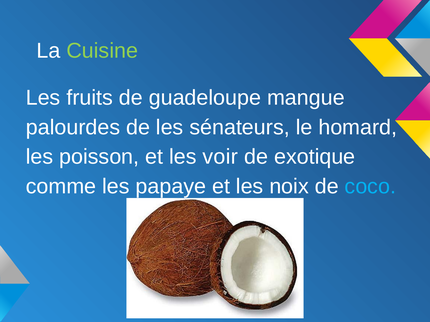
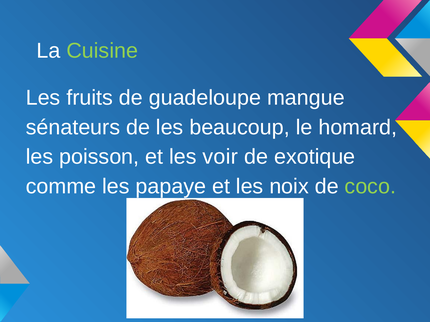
palourdes: palourdes -> sénateurs
sénateurs: sénateurs -> beaucoup
coco colour: light blue -> light green
